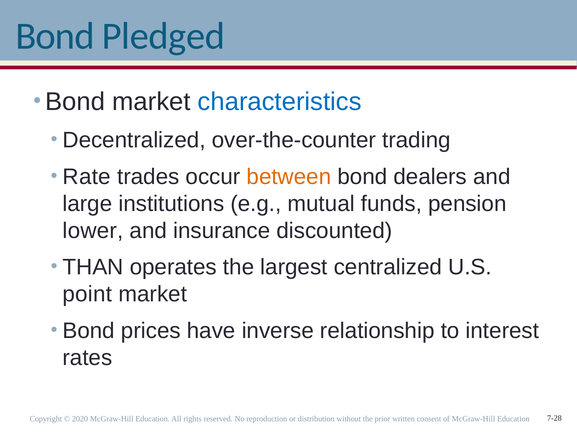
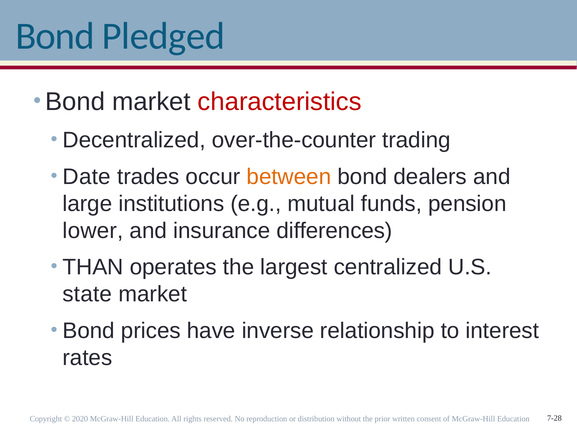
characteristics colour: blue -> red
Rate: Rate -> Date
discounted: discounted -> differences
point: point -> state
